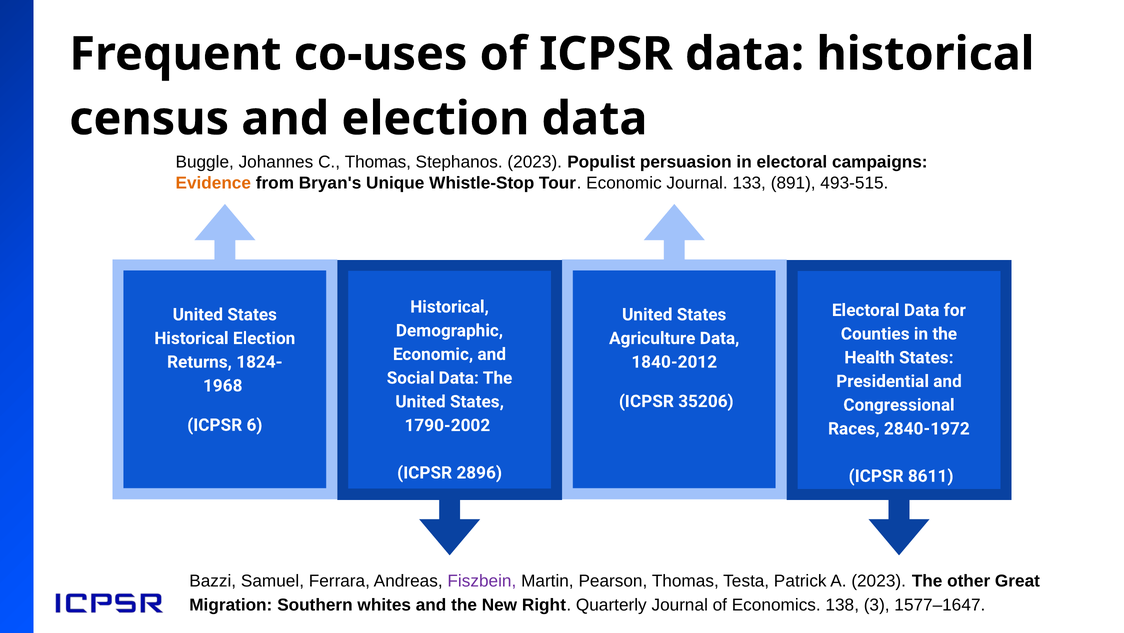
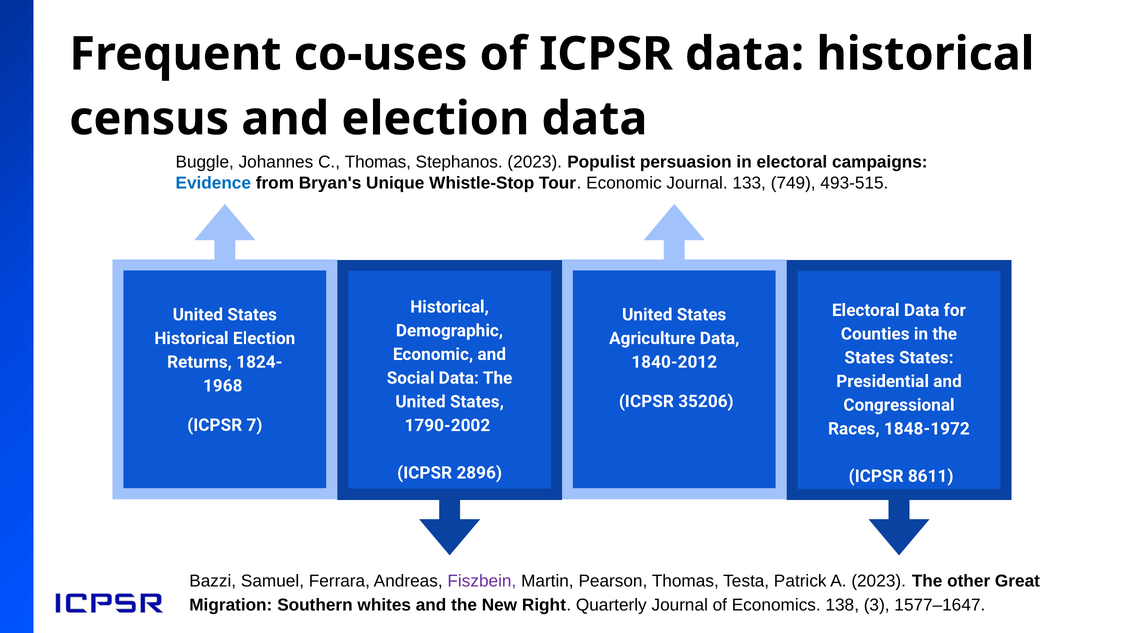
Evidence colour: orange -> blue
891: 891 -> 749
Health at (870, 357): Health -> States
6: 6 -> 7
2840-1972: 2840-1972 -> 1848-1972
